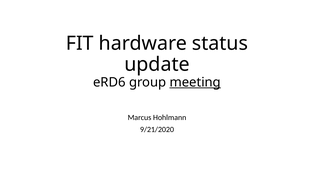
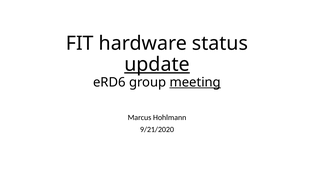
update underline: none -> present
